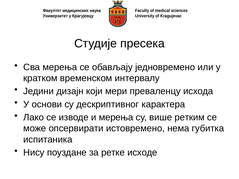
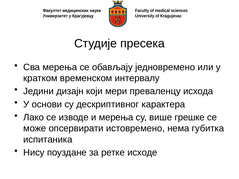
ретким: ретким -> грешке
